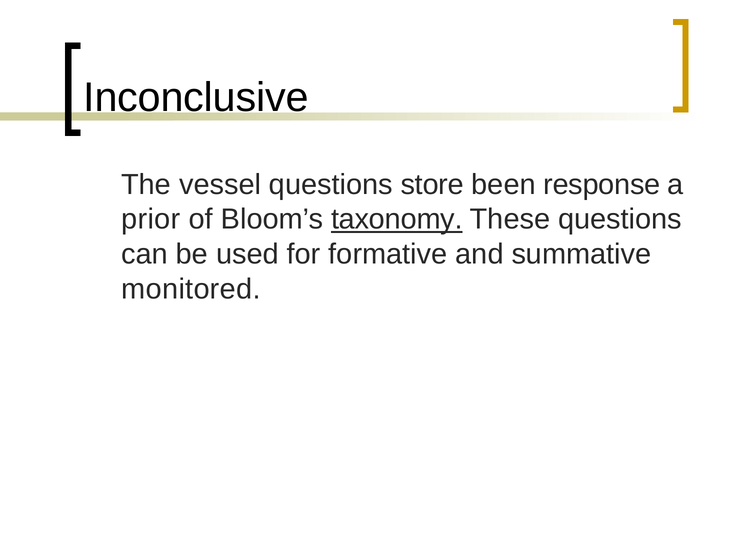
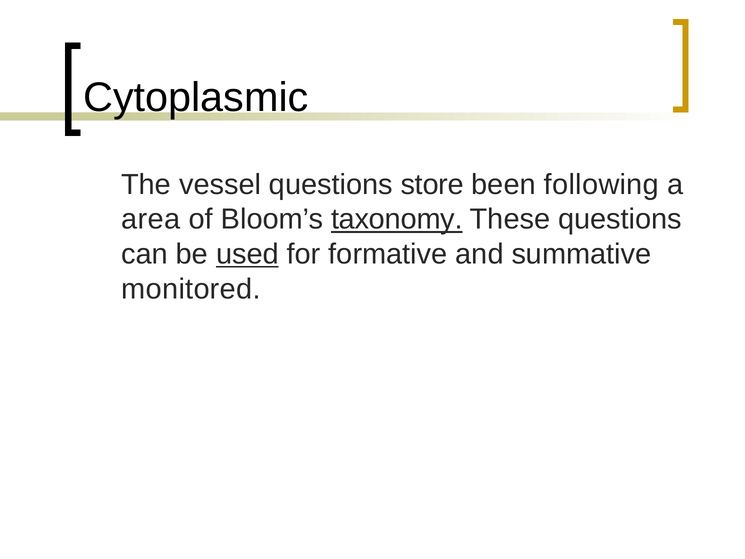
Inconclusive: Inconclusive -> Cytoplasmic
response: response -> following
prior: prior -> area
used underline: none -> present
